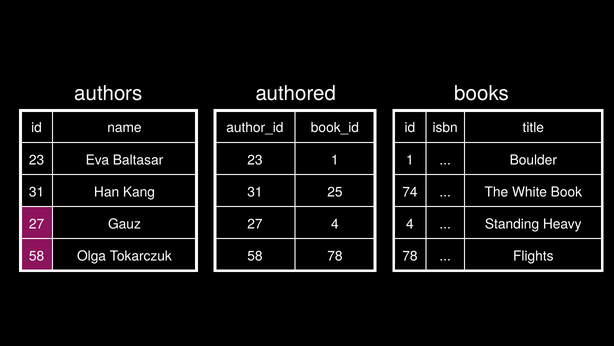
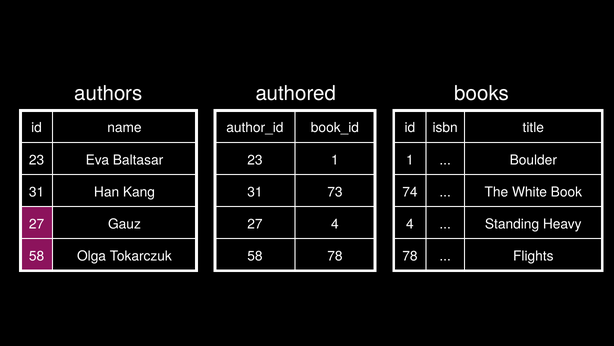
25: 25 -> 73
